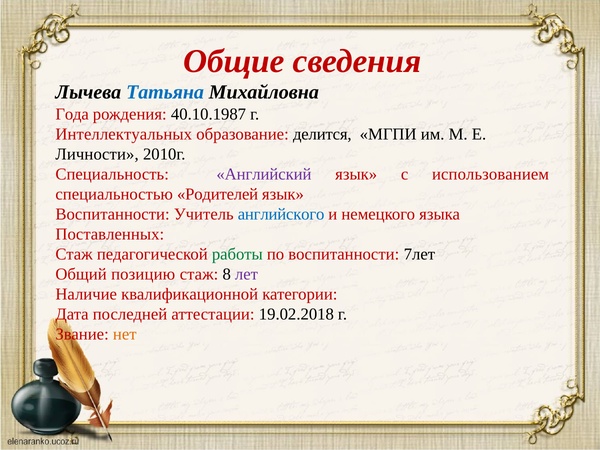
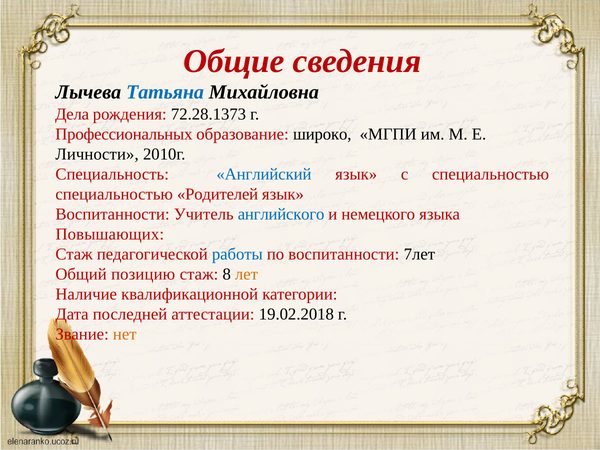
Года: Года -> Дела
40.10.1987: 40.10.1987 -> 72.28.1373
Интеллектуальных: Интеллектуальных -> Профессиональных
делится: делится -> широко
Английский colour: purple -> blue
с использованием: использованием -> специальностью
Поставленных: Поставленных -> Повышающих
работы colour: green -> blue
лет colour: purple -> orange
